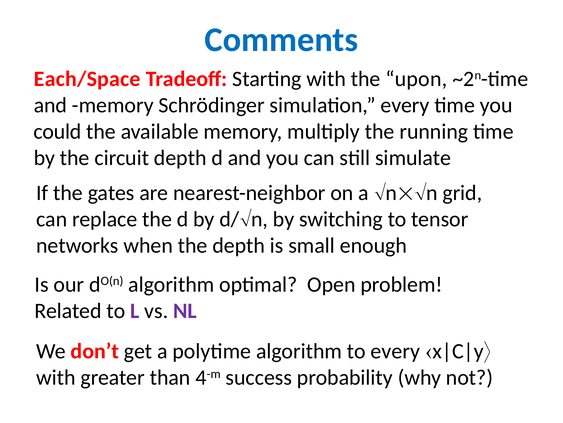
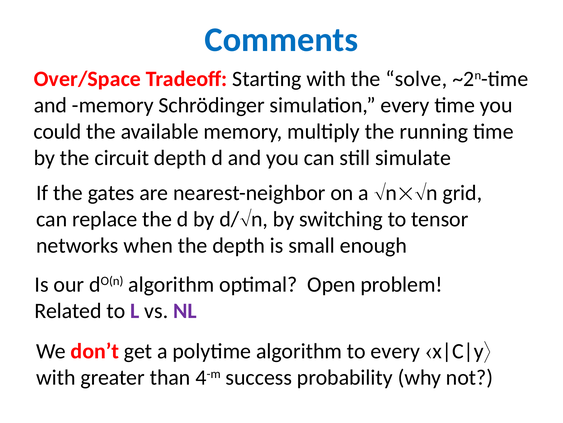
Each/Space: Each/Space -> Over/Space
upon: upon -> solve
